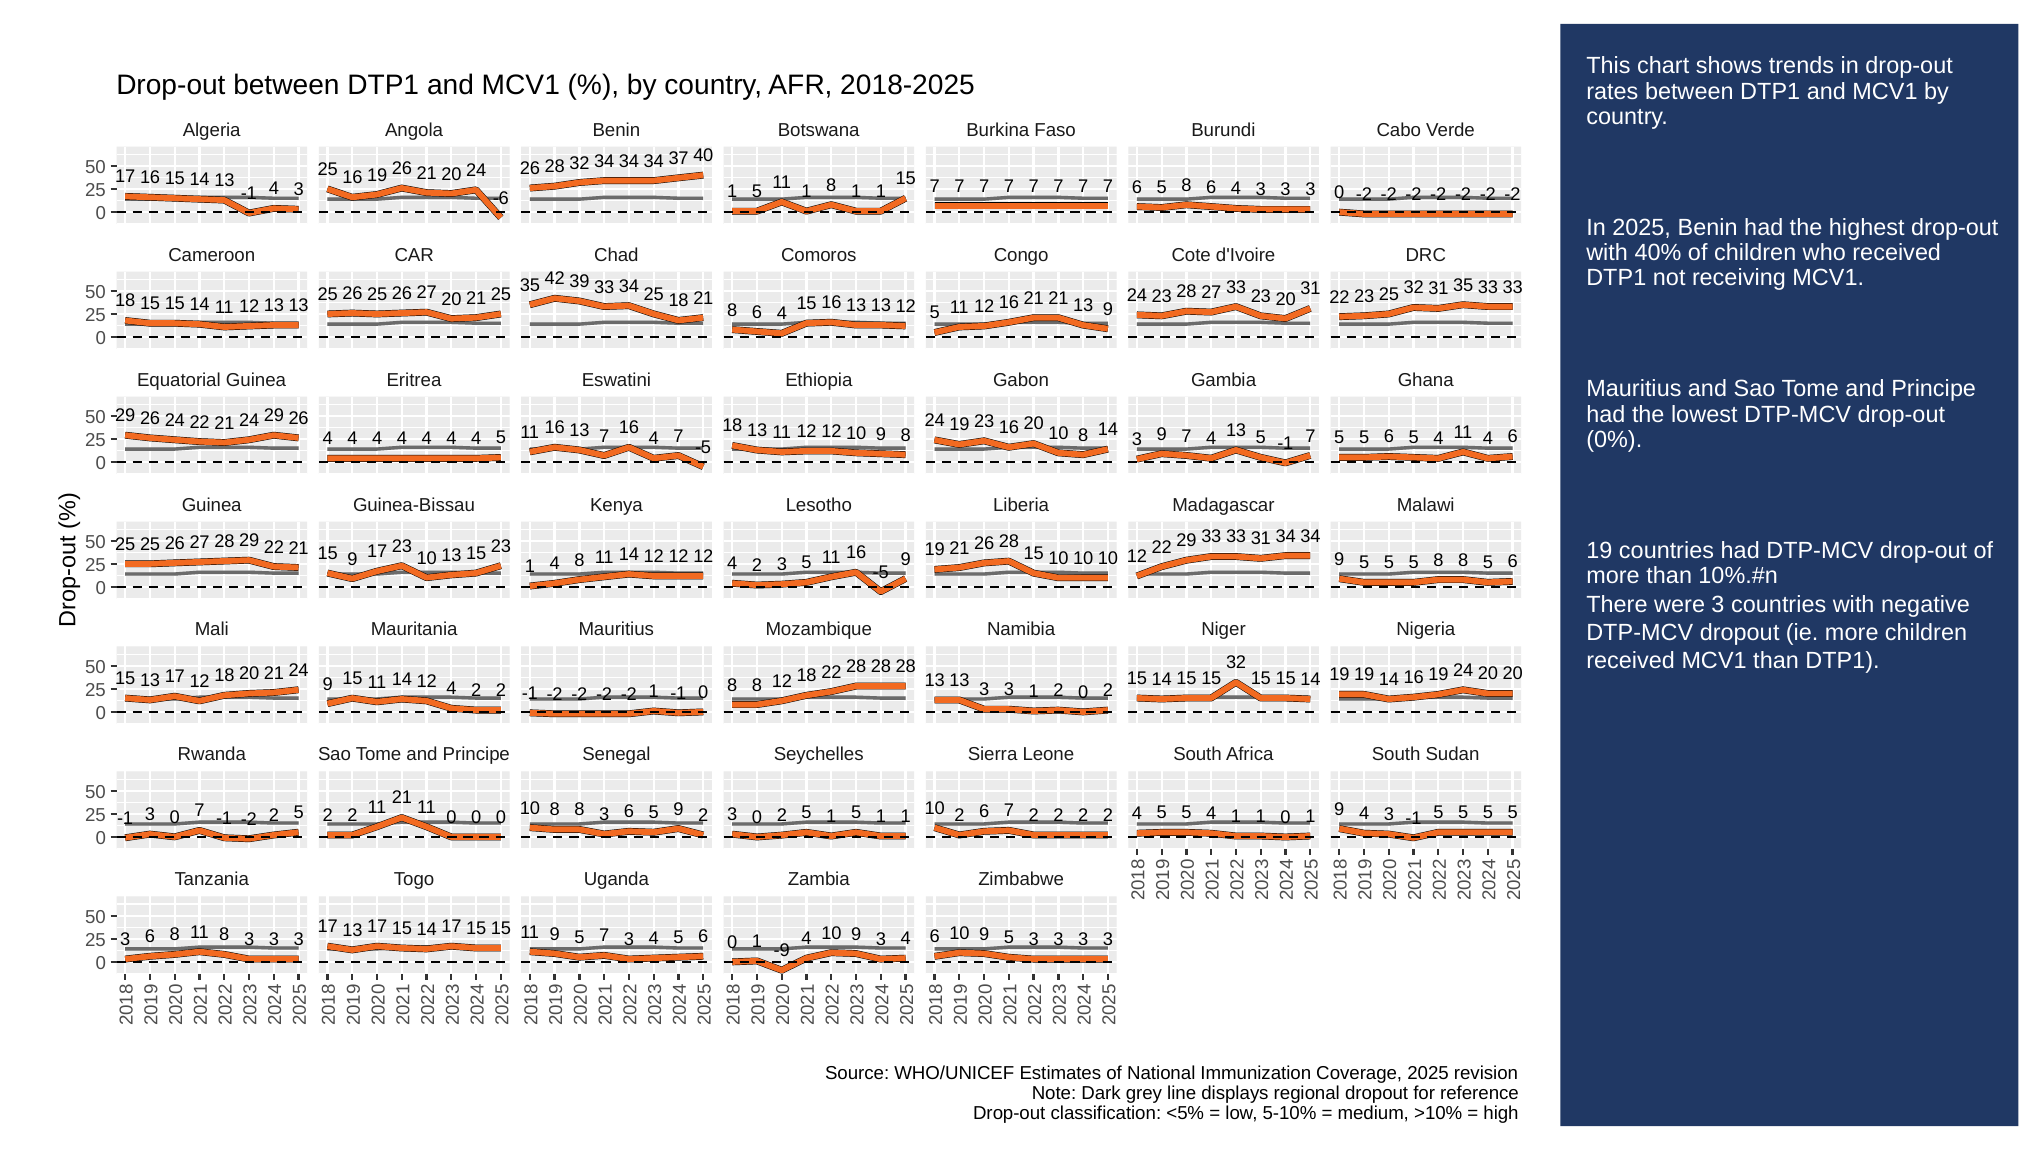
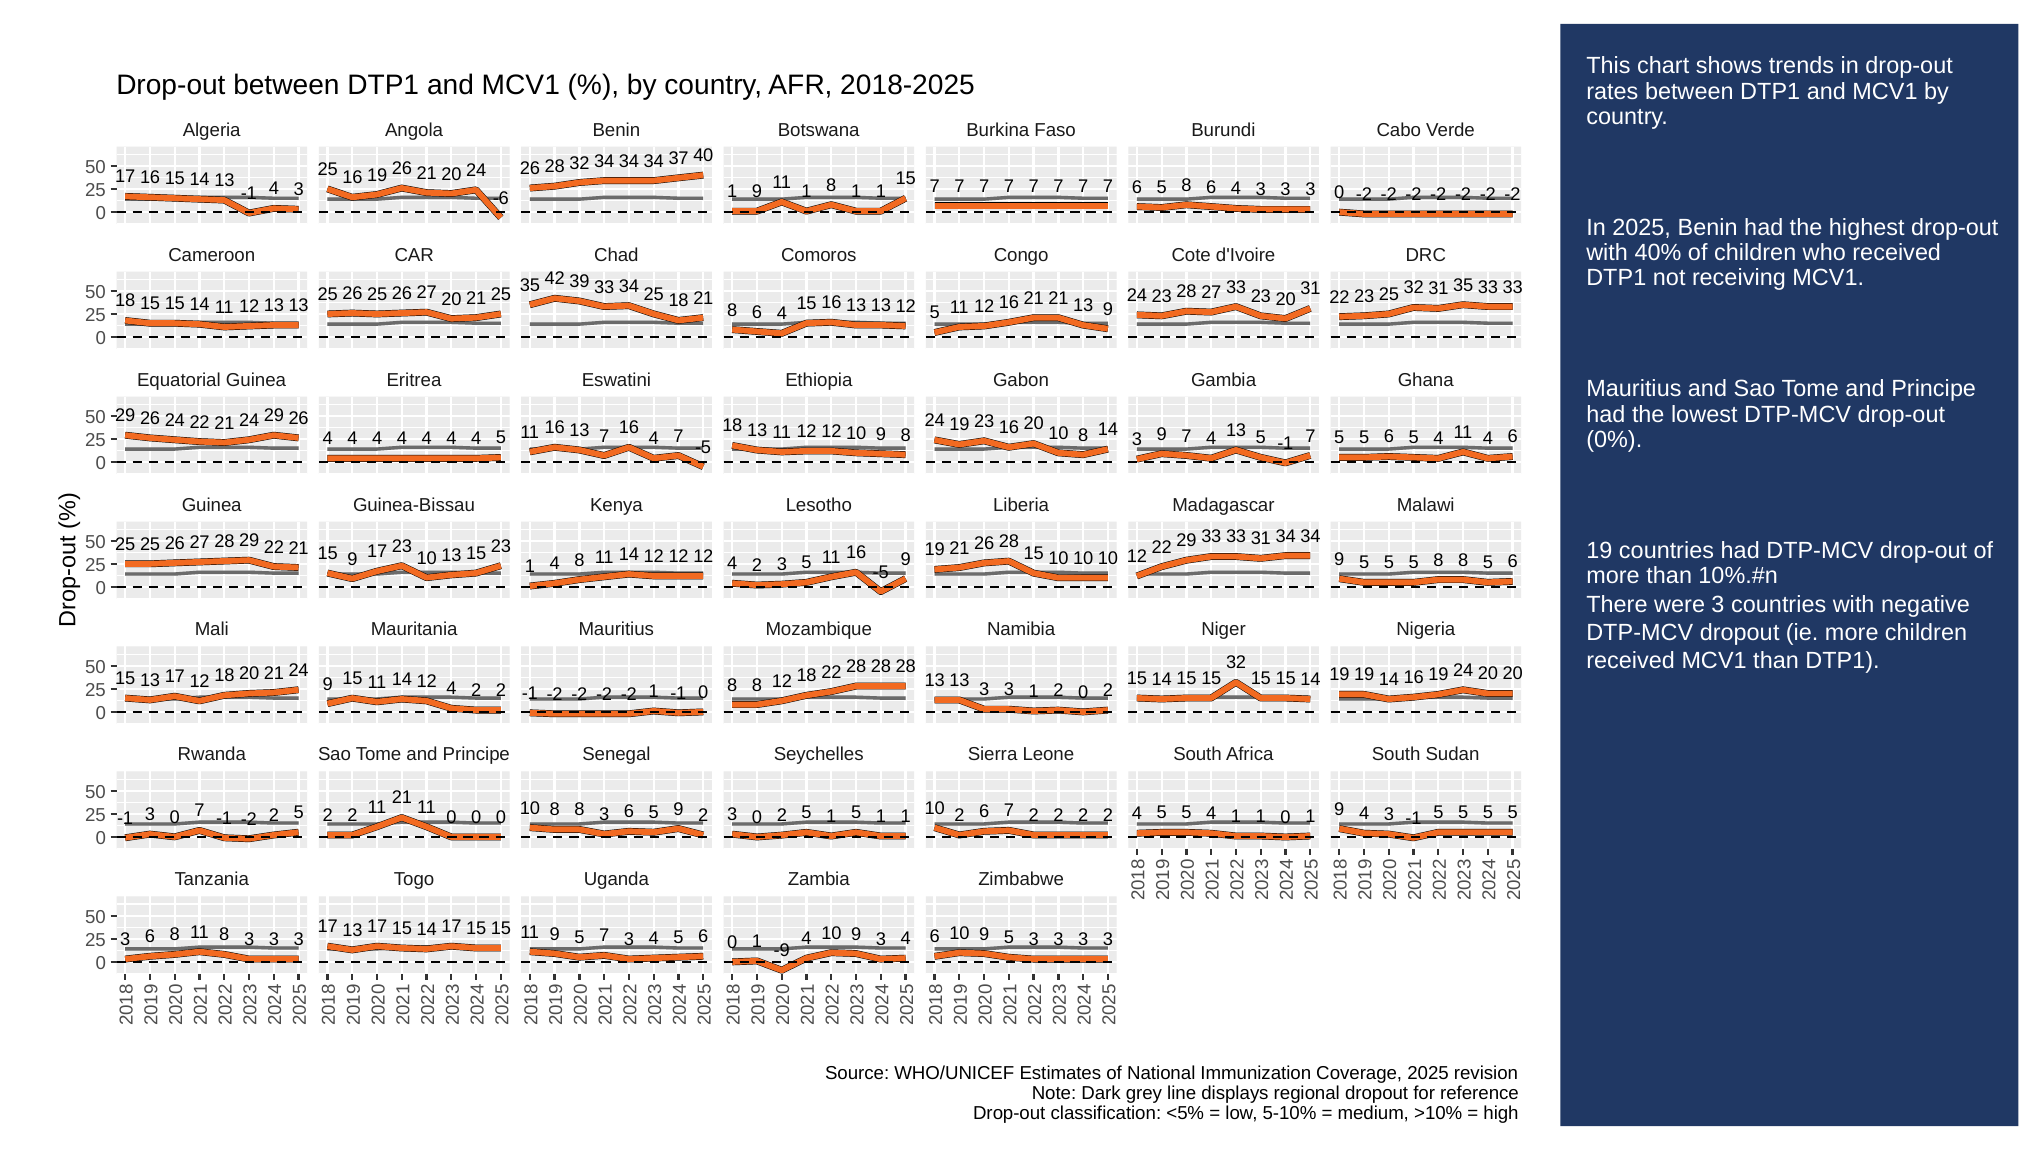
5 at (757, 192): 5 -> 9
